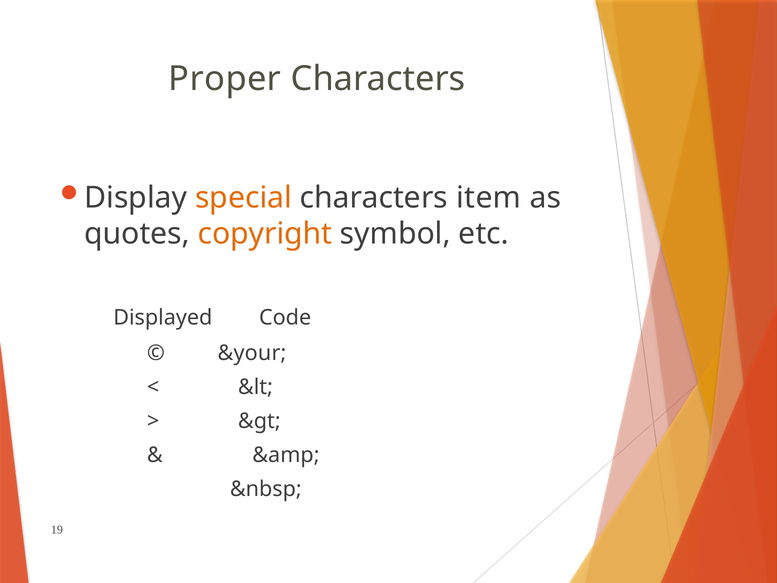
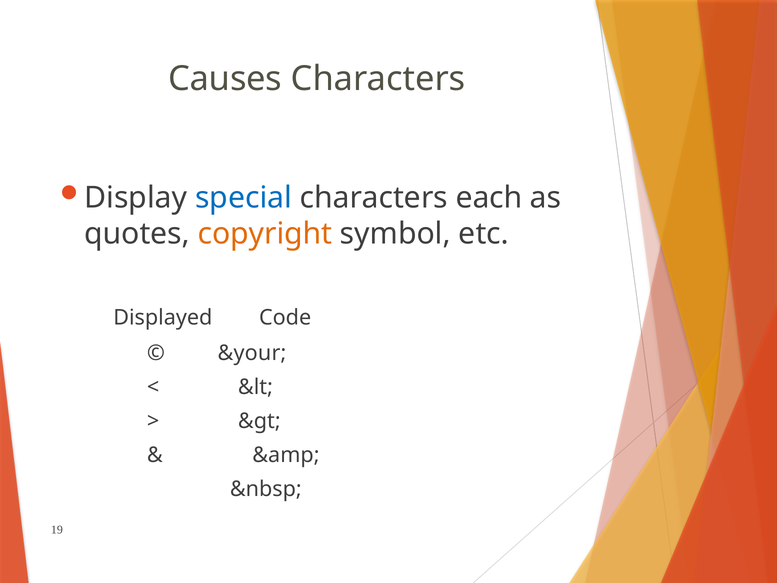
Proper: Proper -> Causes
special colour: orange -> blue
item: item -> each
